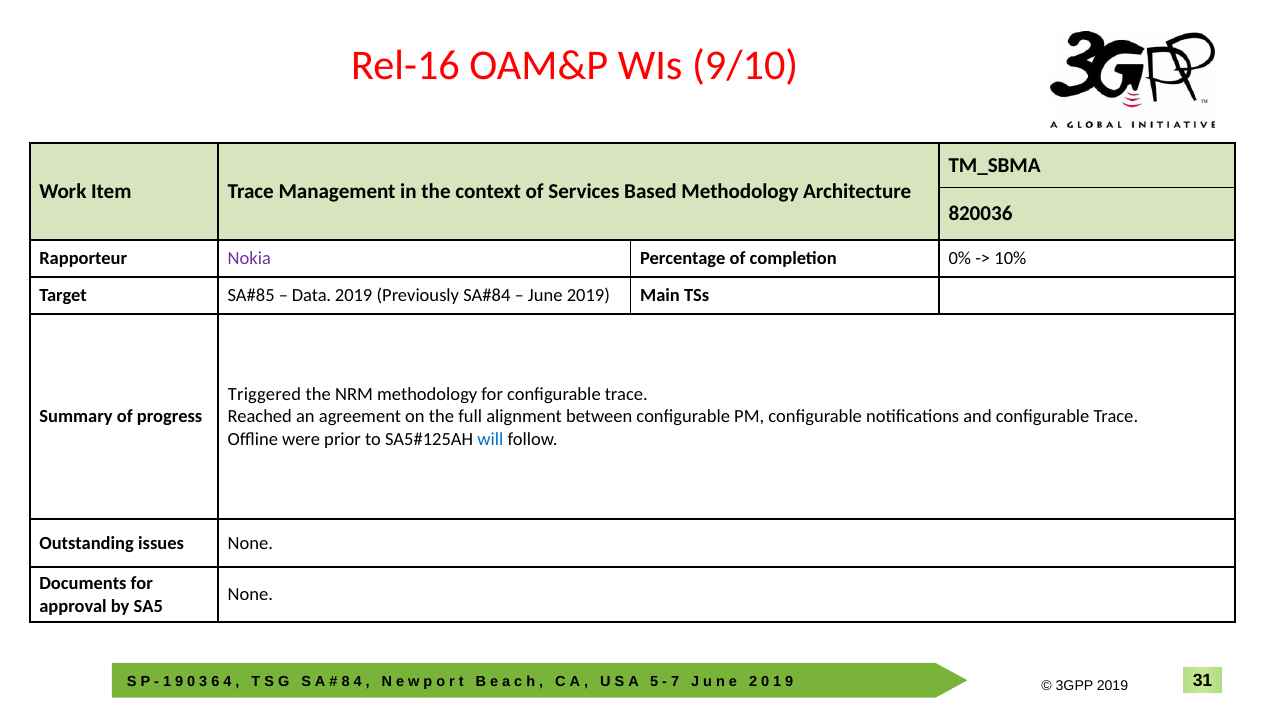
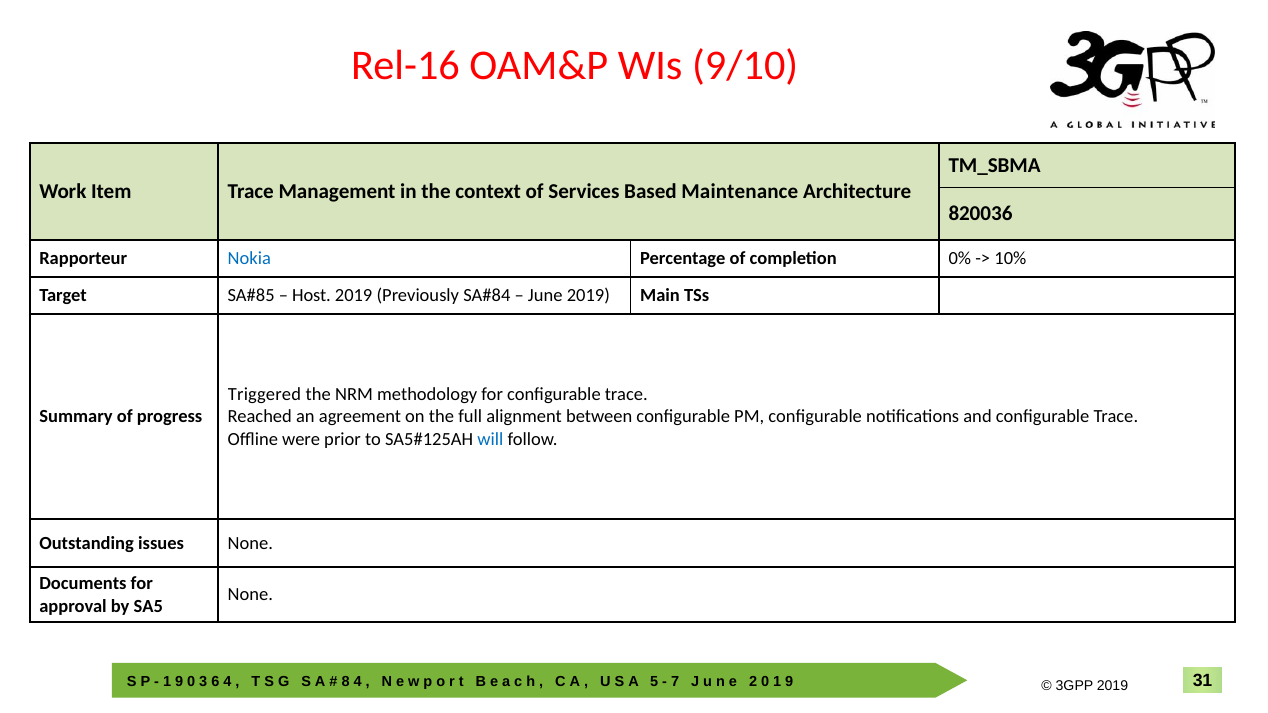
Based Methodology: Methodology -> Maintenance
Nokia colour: purple -> blue
Data: Data -> Host
